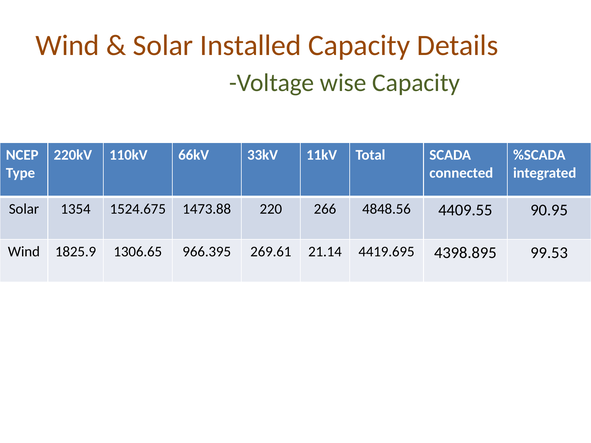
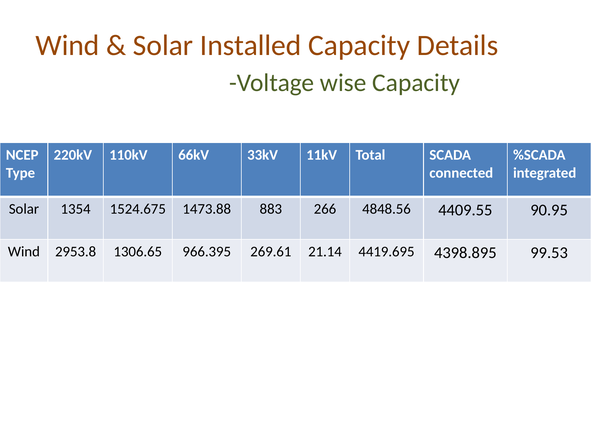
220: 220 -> 883
1825.9: 1825.9 -> 2953.8
